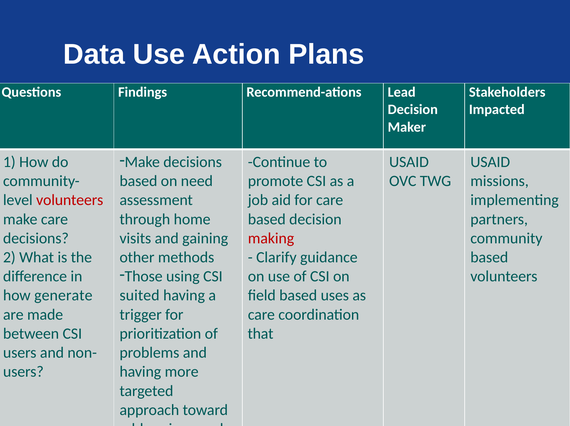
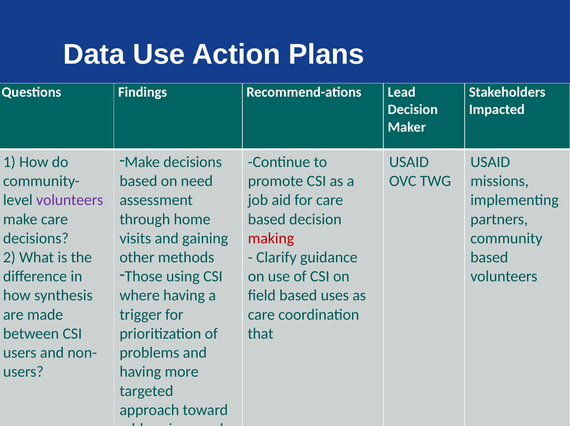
volunteers at (70, 200) colour: red -> purple
generate: generate -> synthesis
suited: suited -> where
